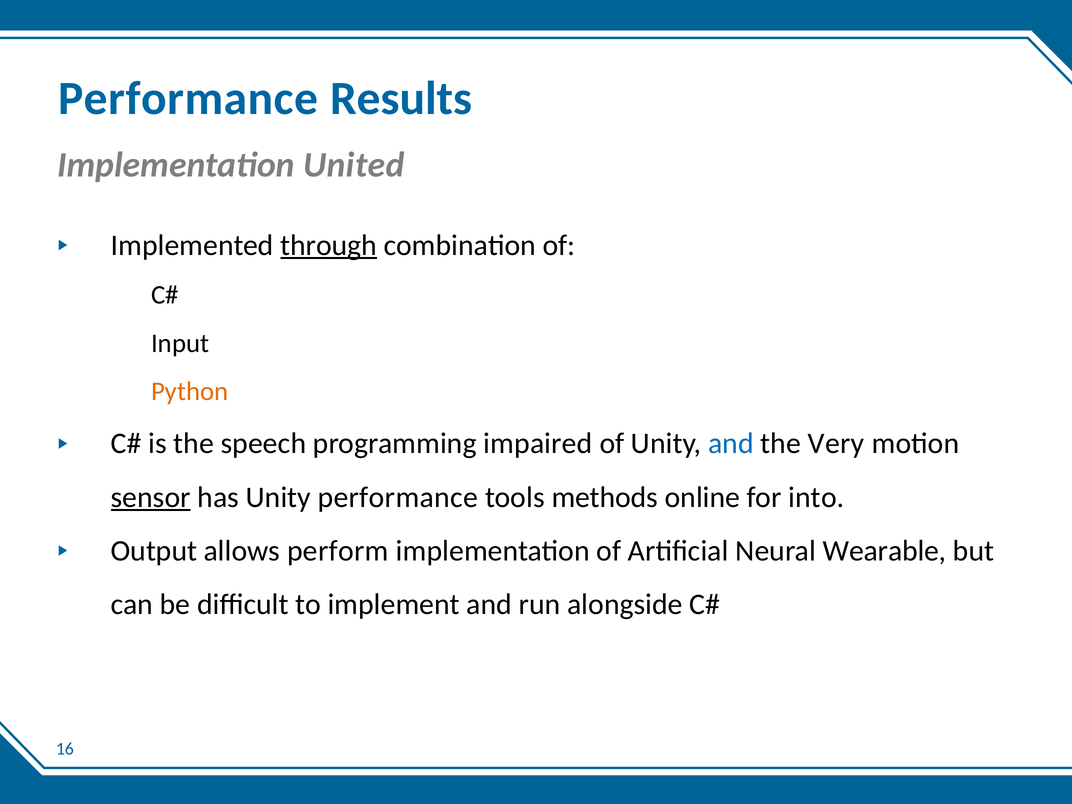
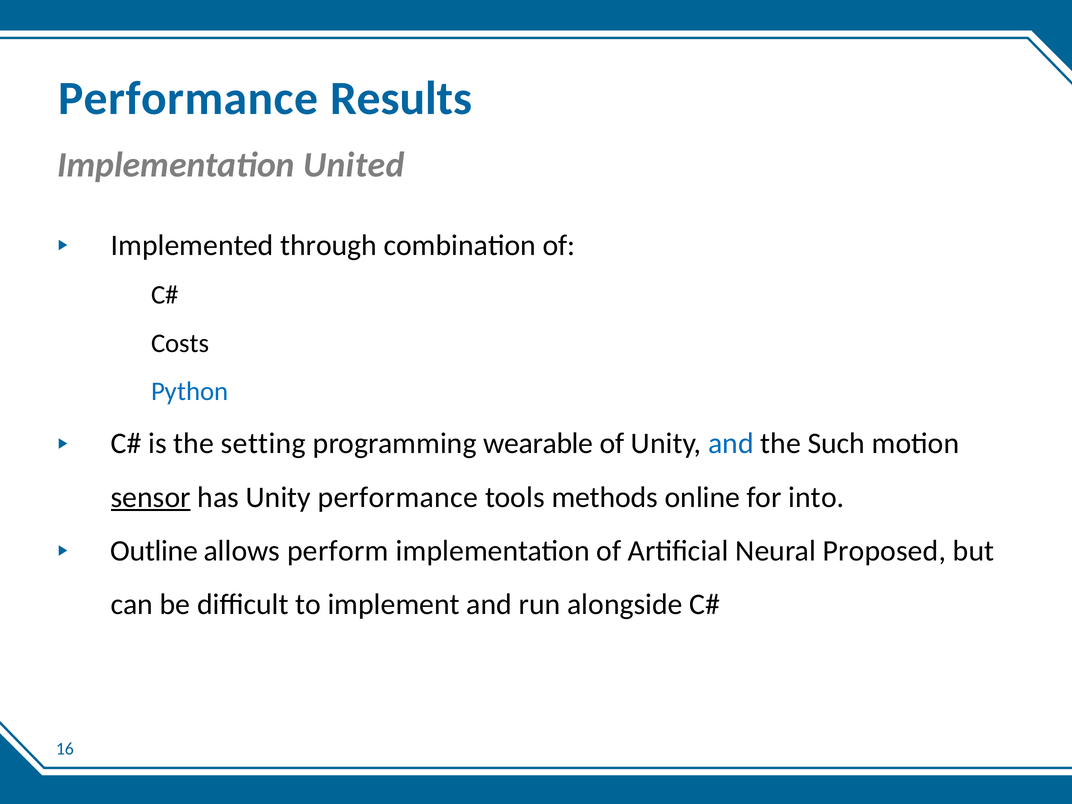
through underline: present -> none
Input: Input -> Costs
Python colour: orange -> blue
speech: speech -> setting
impaired: impaired -> wearable
Very: Very -> Such
Output: Output -> Outline
Wearable: Wearable -> Proposed
